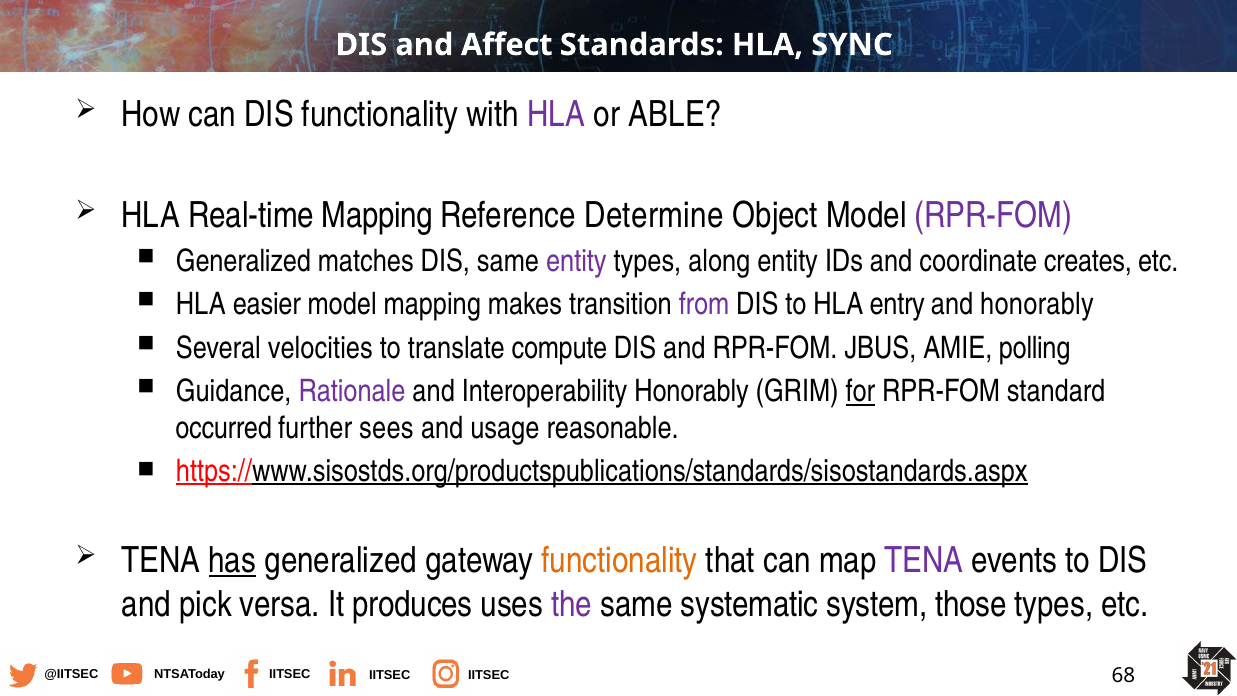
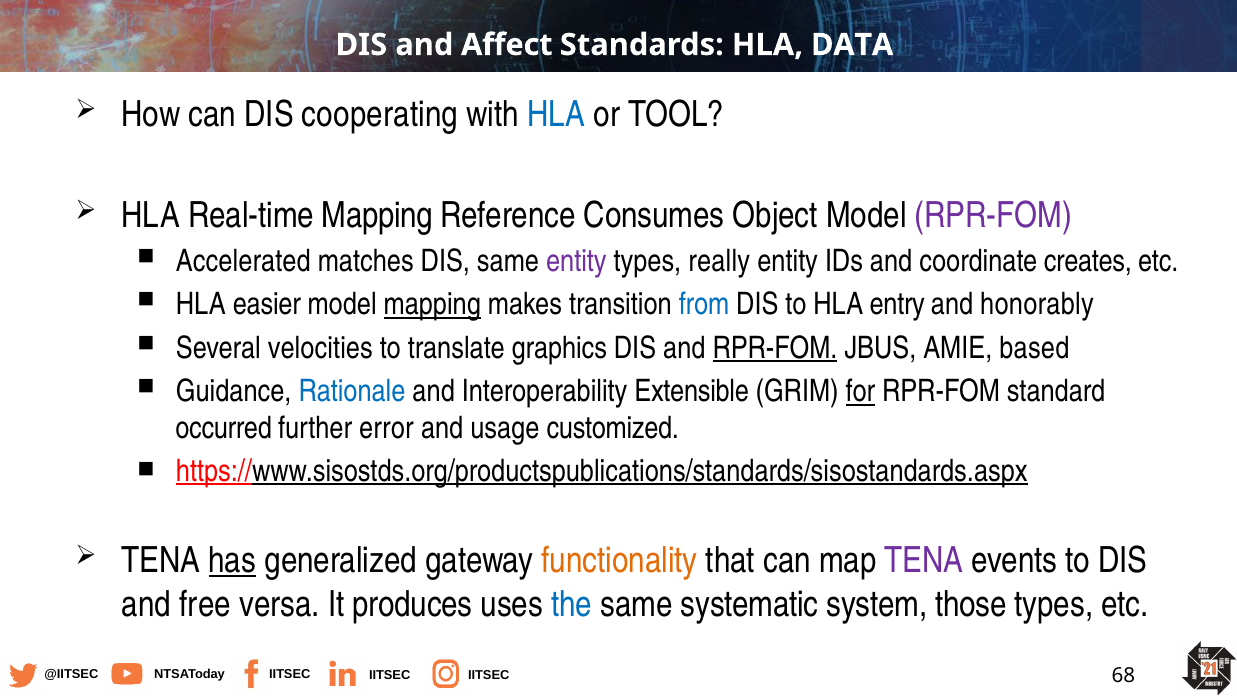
SYNC: SYNC -> DATA
DIS functionality: functionality -> cooperating
HLA at (556, 114) colour: purple -> blue
ABLE: ABLE -> TOOL
Determine: Determine -> Consumes
Generalized at (243, 261): Generalized -> Accelerated
along: along -> really
mapping at (432, 305) underline: none -> present
from colour: purple -> blue
compute: compute -> graphics
RPR-FOM at (775, 348) underline: none -> present
polling: polling -> based
Rationale colour: purple -> blue
Interoperability Honorably: Honorably -> Extensible
sees: sees -> error
reasonable: reasonable -> customized
pick: pick -> free
the colour: purple -> blue
